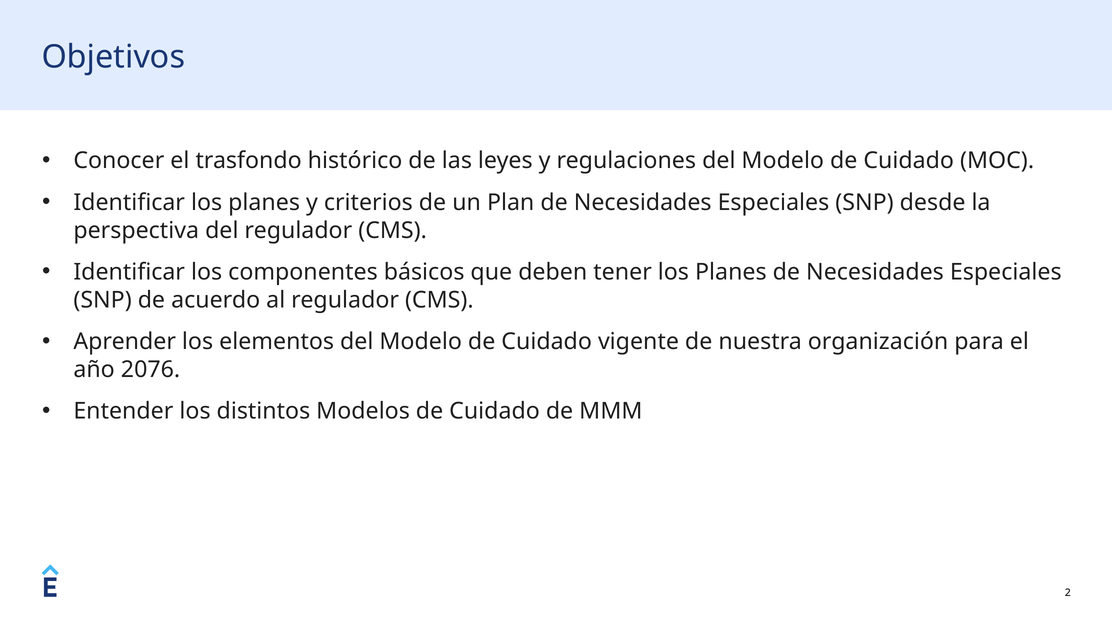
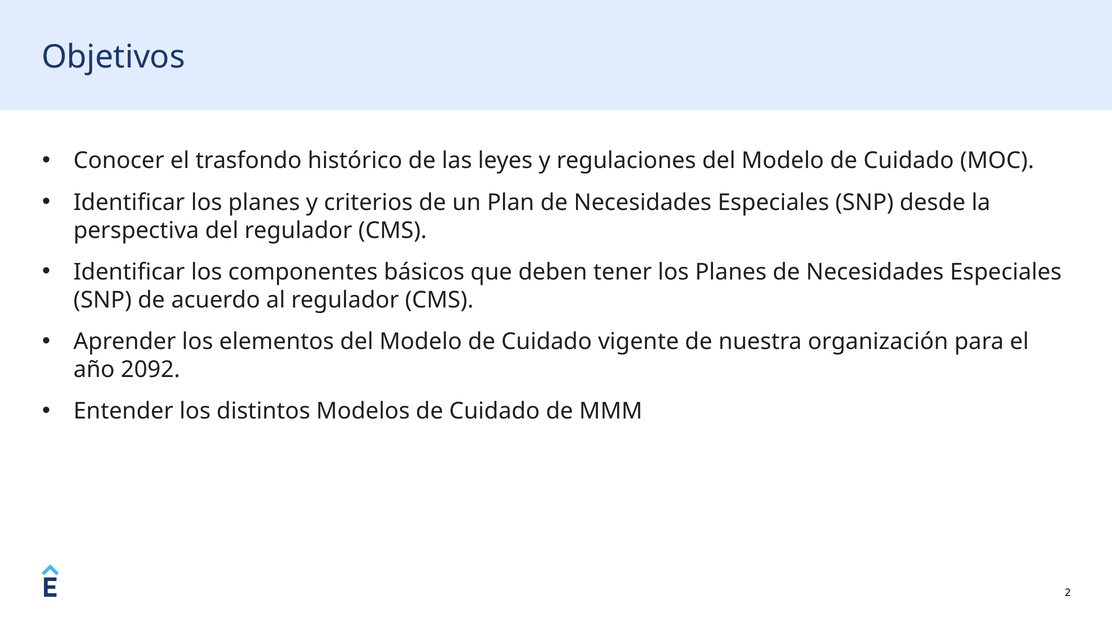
2076: 2076 -> 2092
